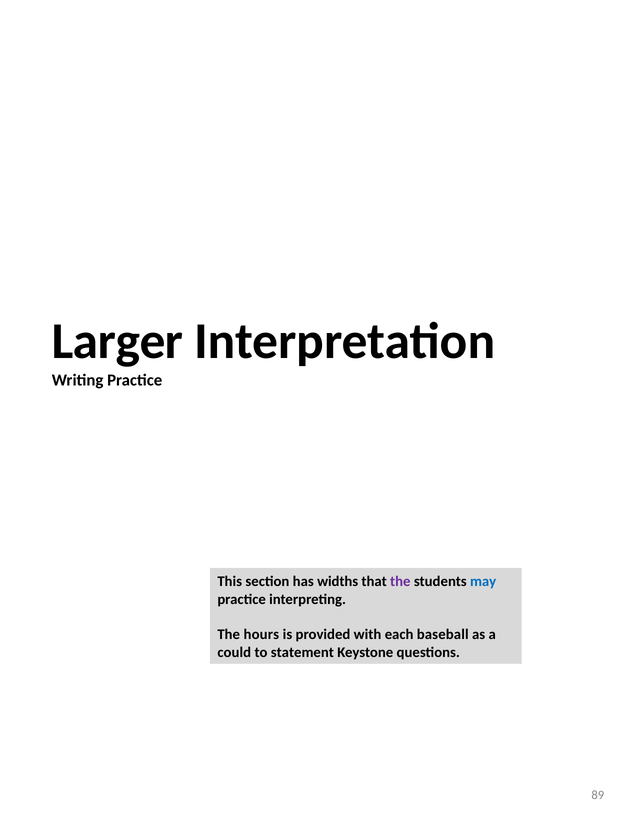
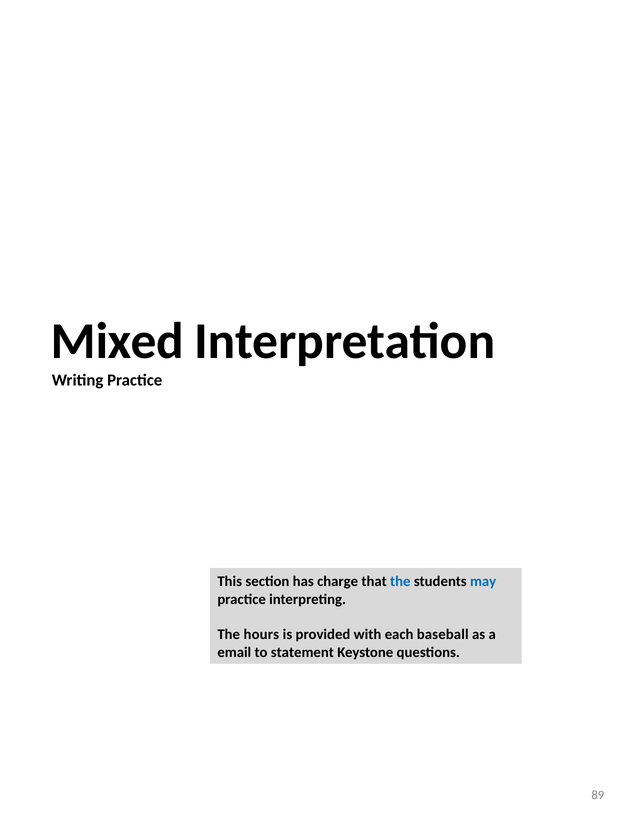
Larger: Larger -> Mixed
widths: widths -> charge
the at (400, 582) colour: purple -> blue
could: could -> email
